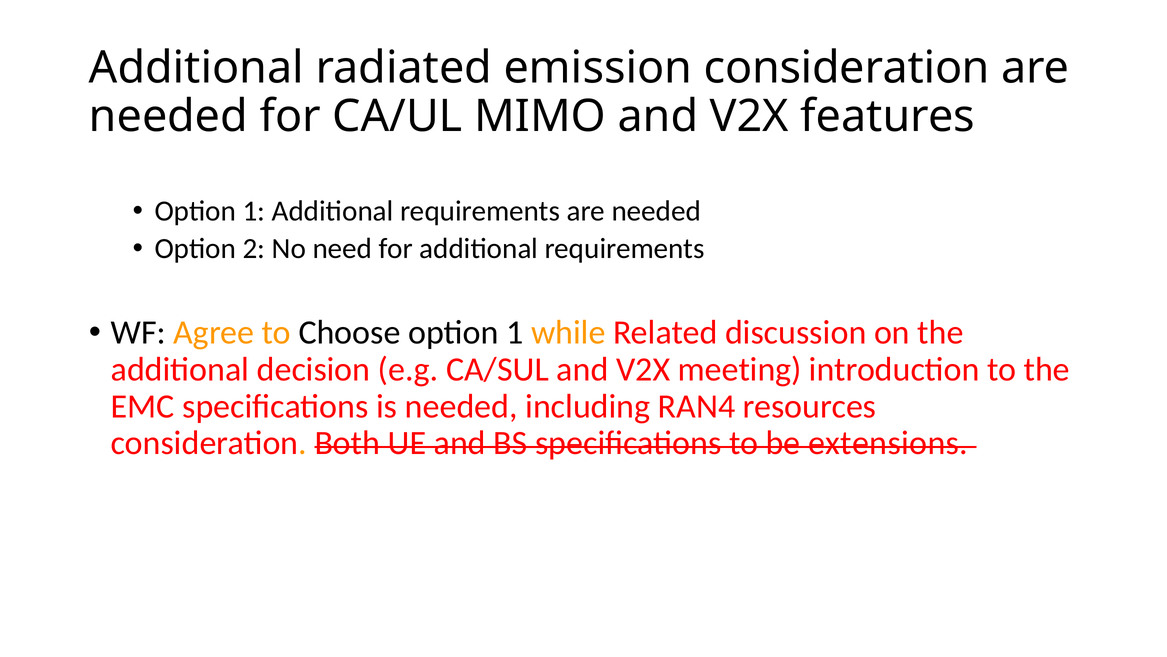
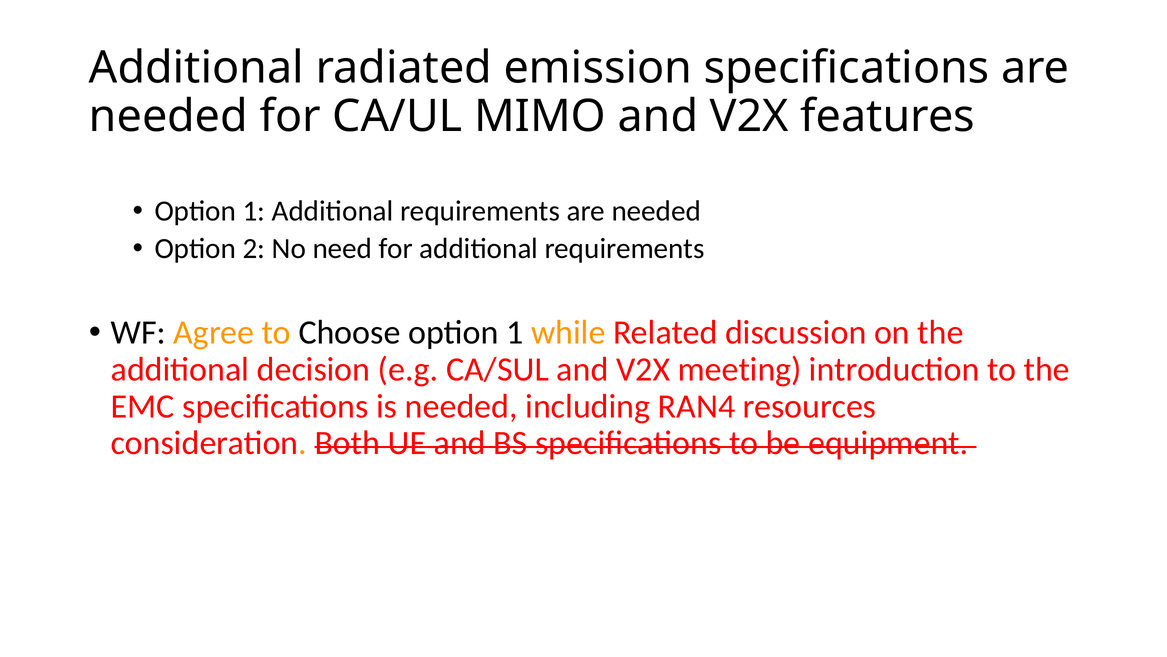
emission consideration: consideration -> specifications
extensions: extensions -> equipment
